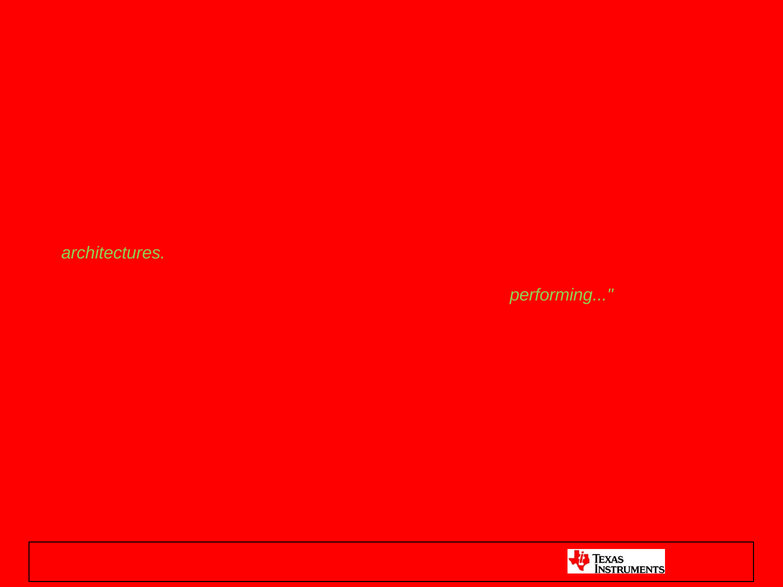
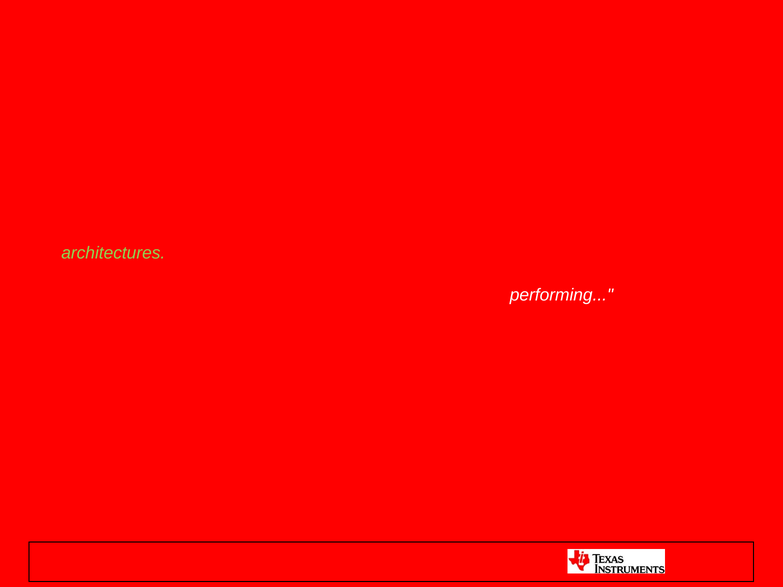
performing colour: light green -> white
